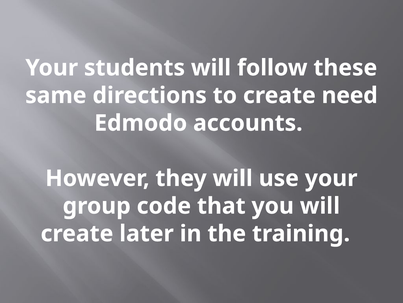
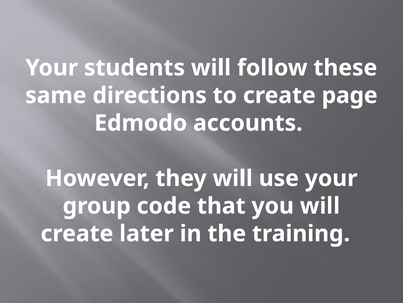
need: need -> page
